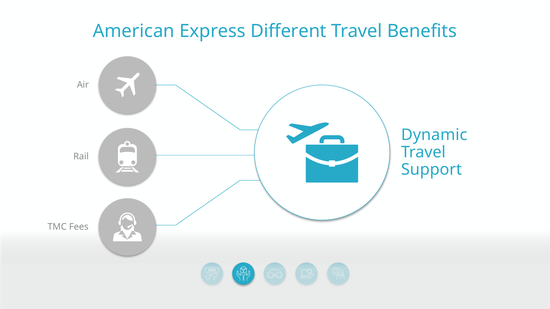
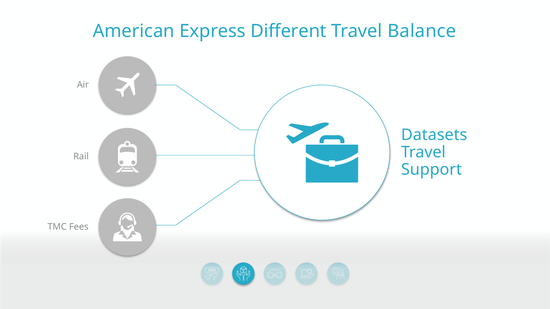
Benefits: Benefits -> Balance
Dynamic: Dynamic -> Datasets
